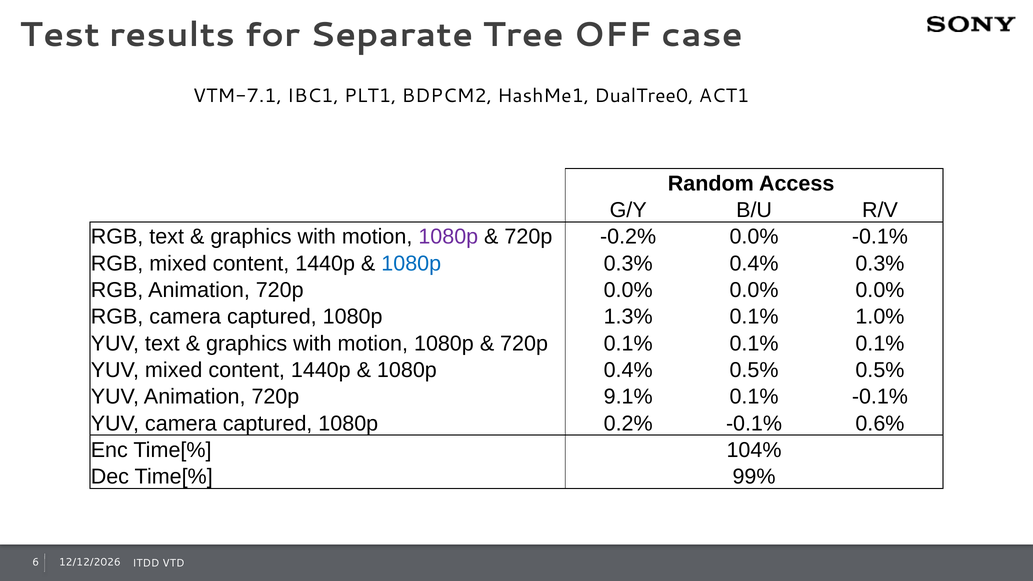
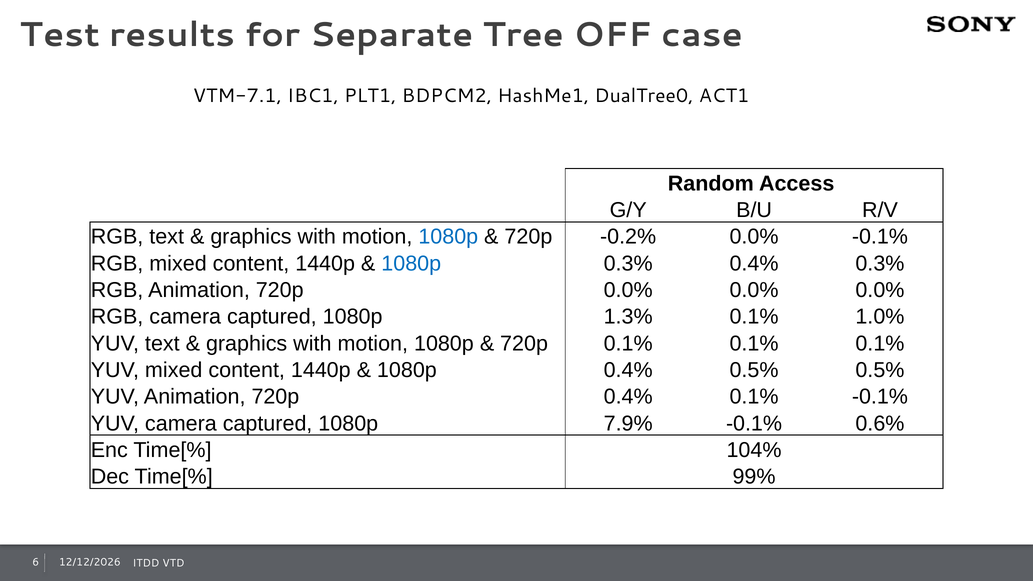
1080p at (448, 237) colour: purple -> blue
720p 9.1%: 9.1% -> 0.4%
0.2%: 0.2% -> 7.9%
